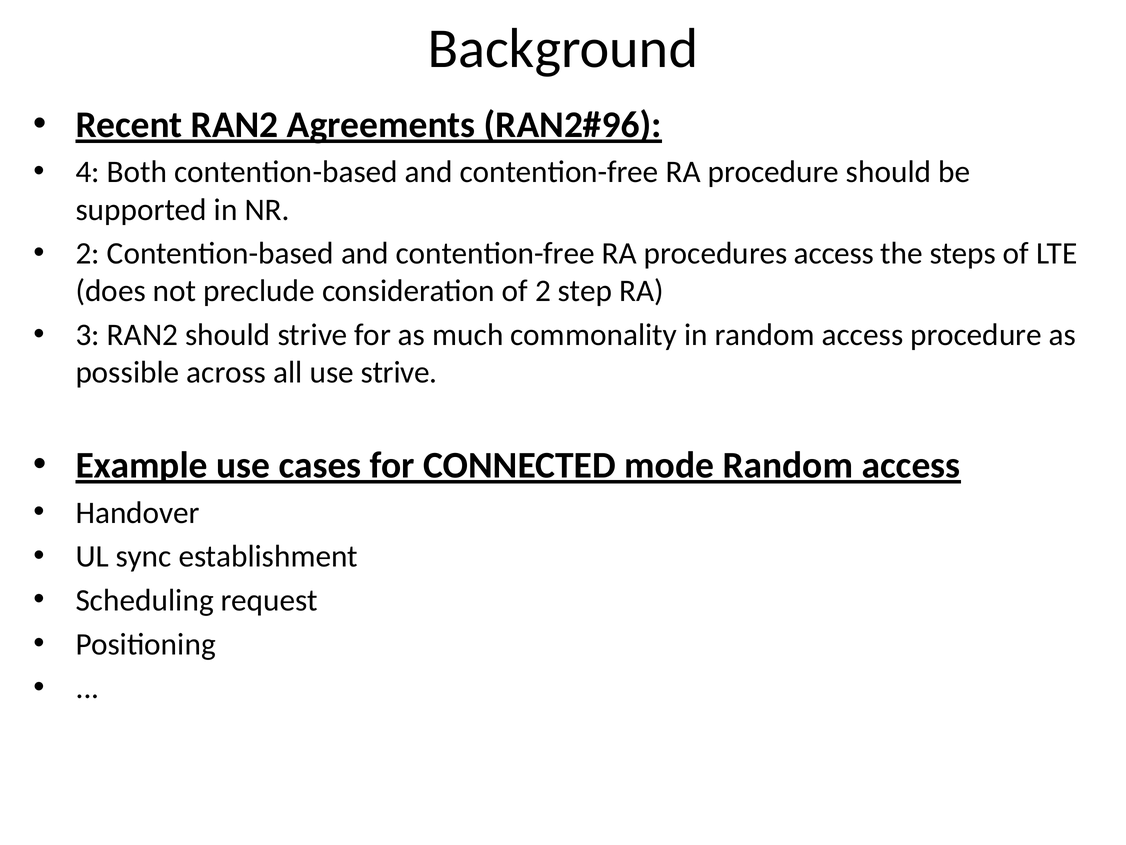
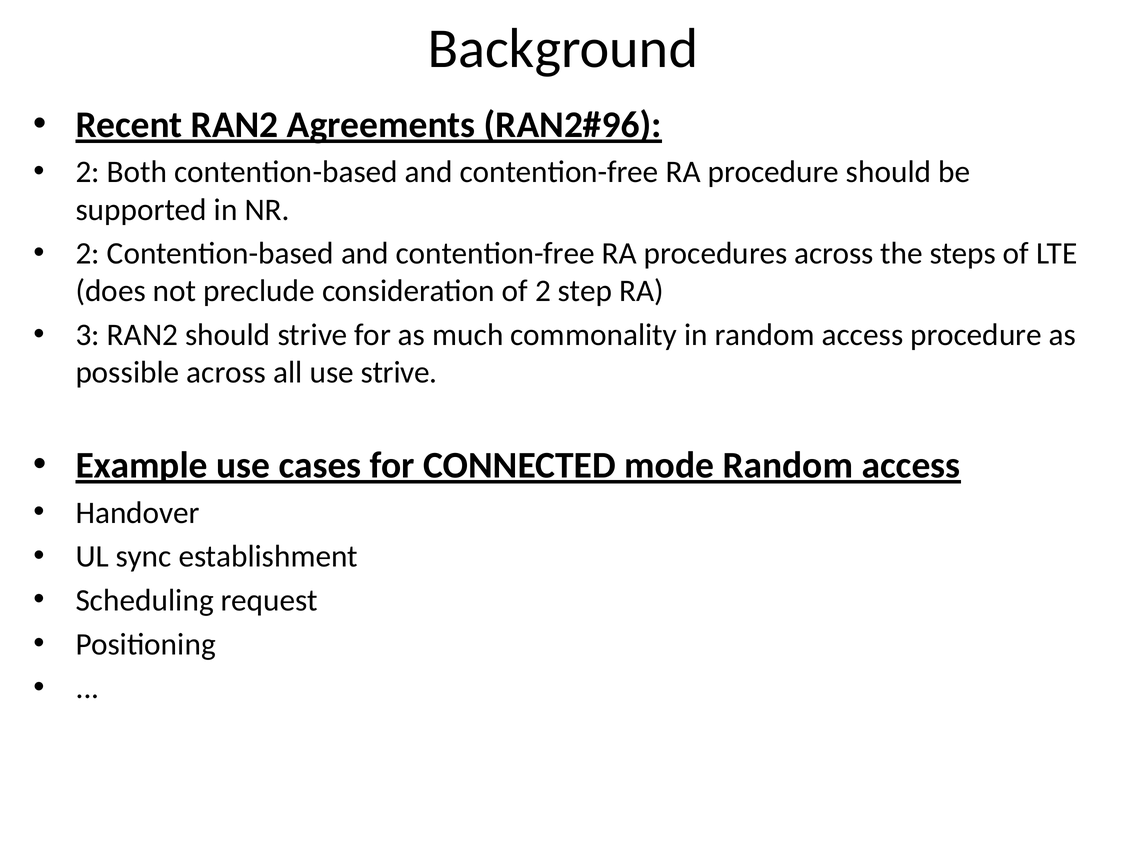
4 at (88, 172): 4 -> 2
procedures access: access -> across
